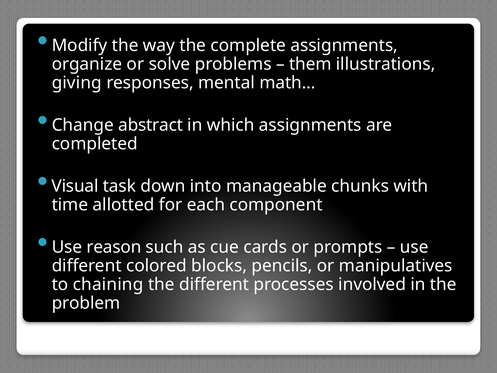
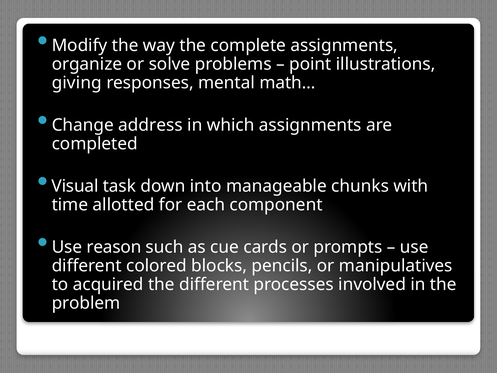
them: them -> point
abstract: abstract -> address
chaining: chaining -> acquired
